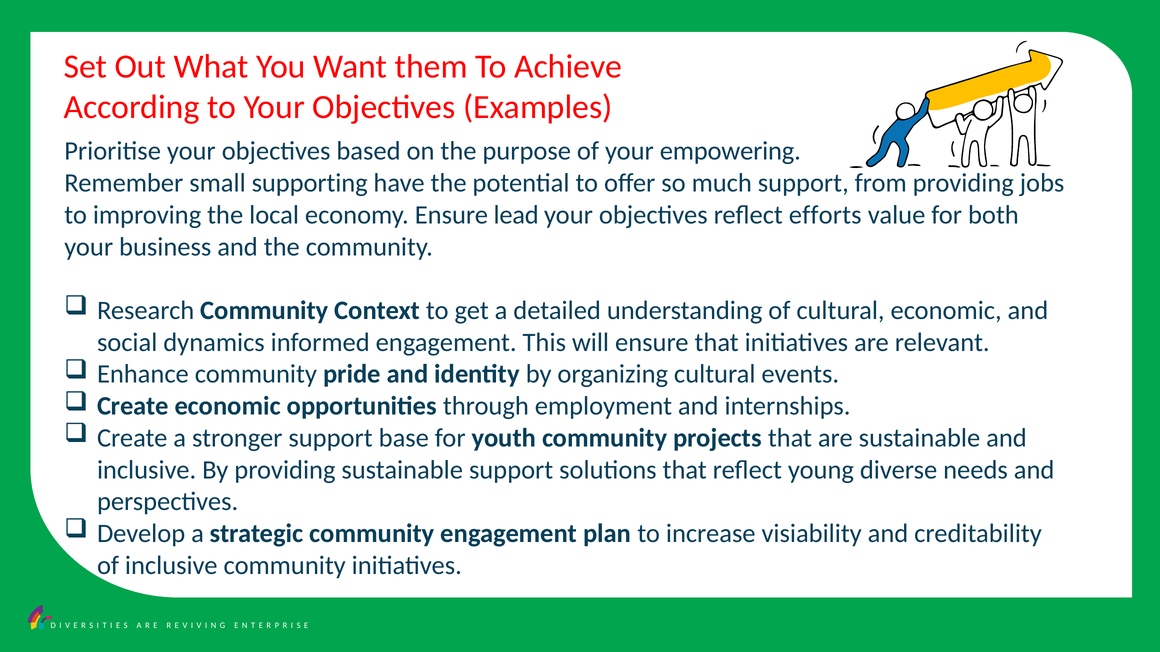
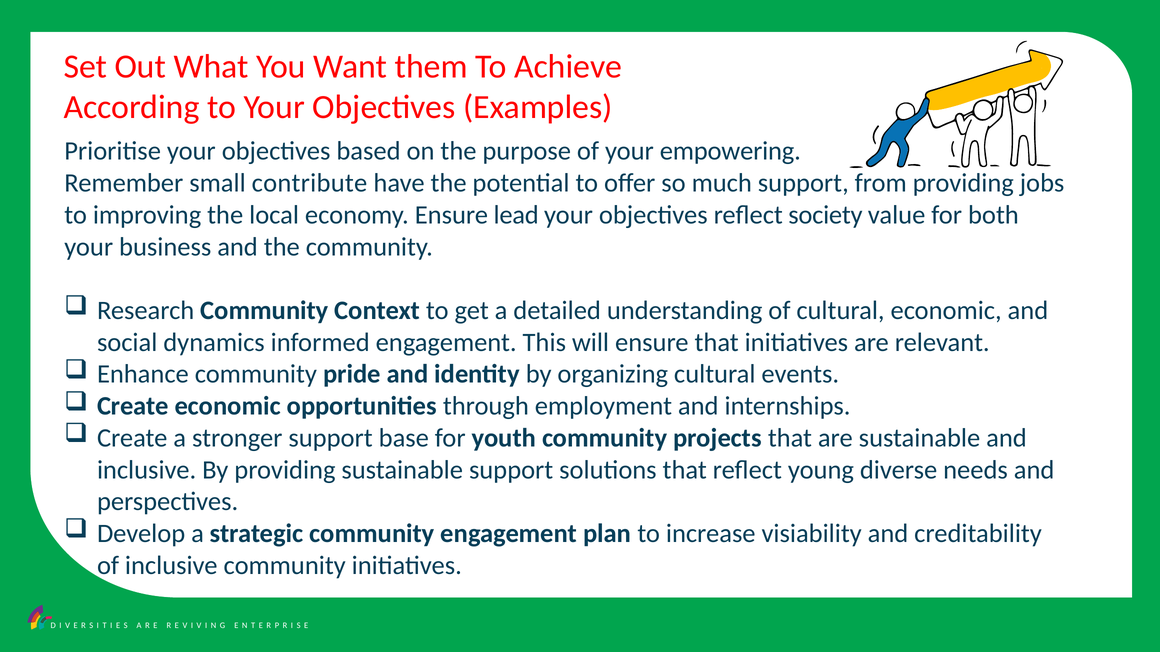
supporting: supporting -> contribute
efforts: efforts -> society
